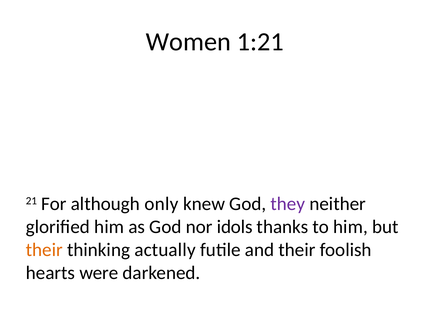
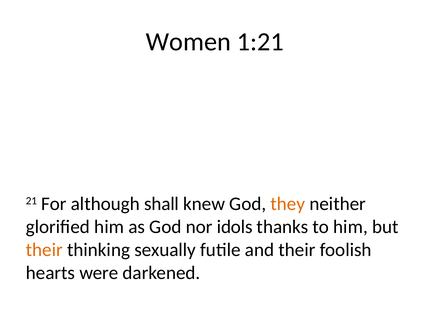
only: only -> shall
they colour: purple -> orange
actually: actually -> sexually
